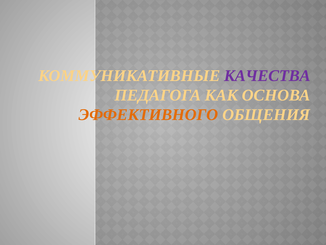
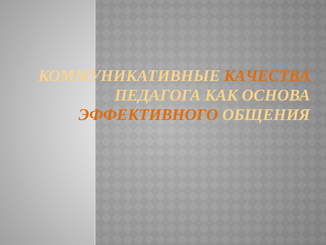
КАЧЕСТВА colour: purple -> orange
